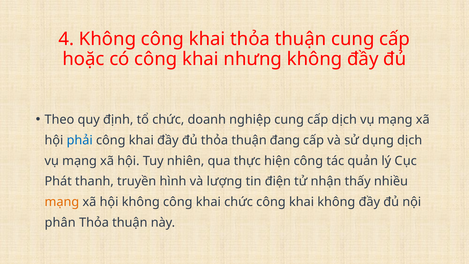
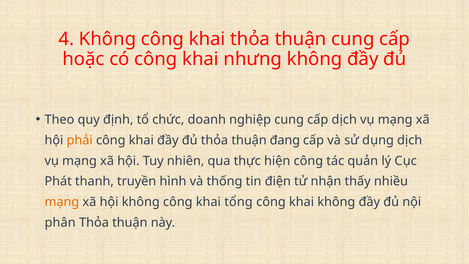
phải colour: blue -> orange
lượng: lượng -> thống
khai chức: chức -> tổng
